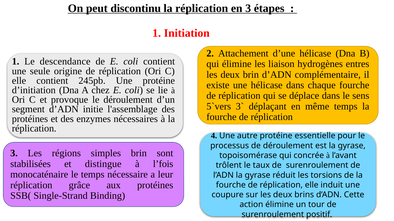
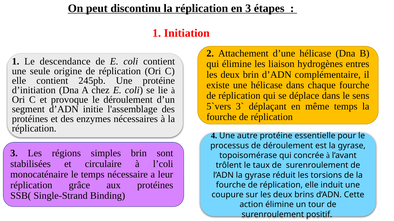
distingue: distingue -> circulaire
l’fois: l’fois -> l’coli
